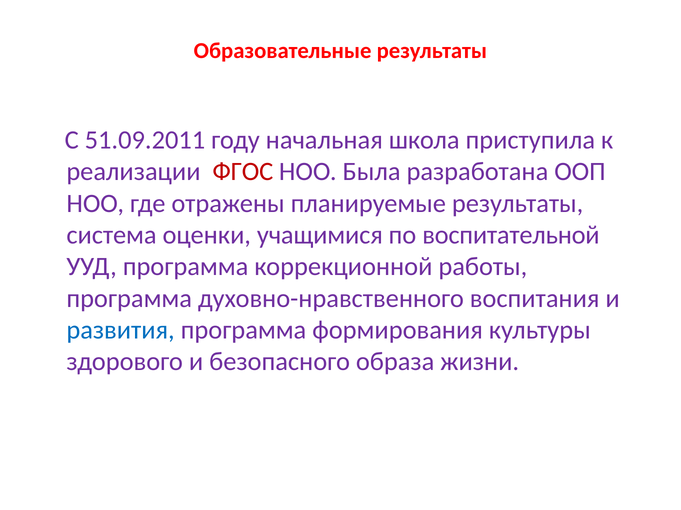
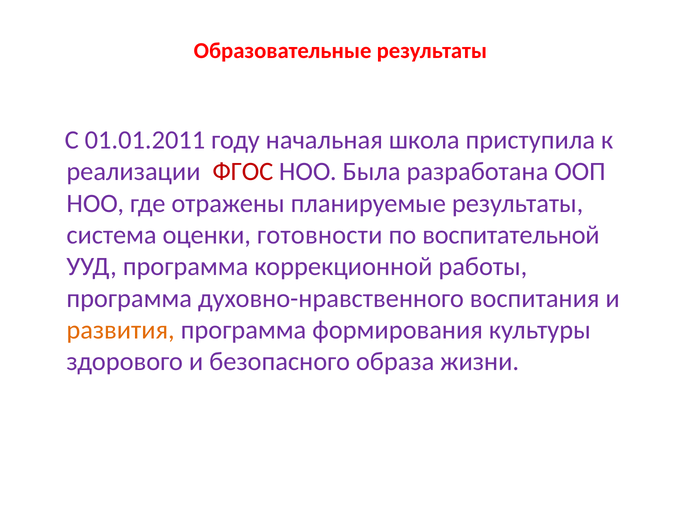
51.09.2011: 51.09.2011 -> 01.01.2011
учащимися: учащимися -> готовности
развития colour: blue -> orange
